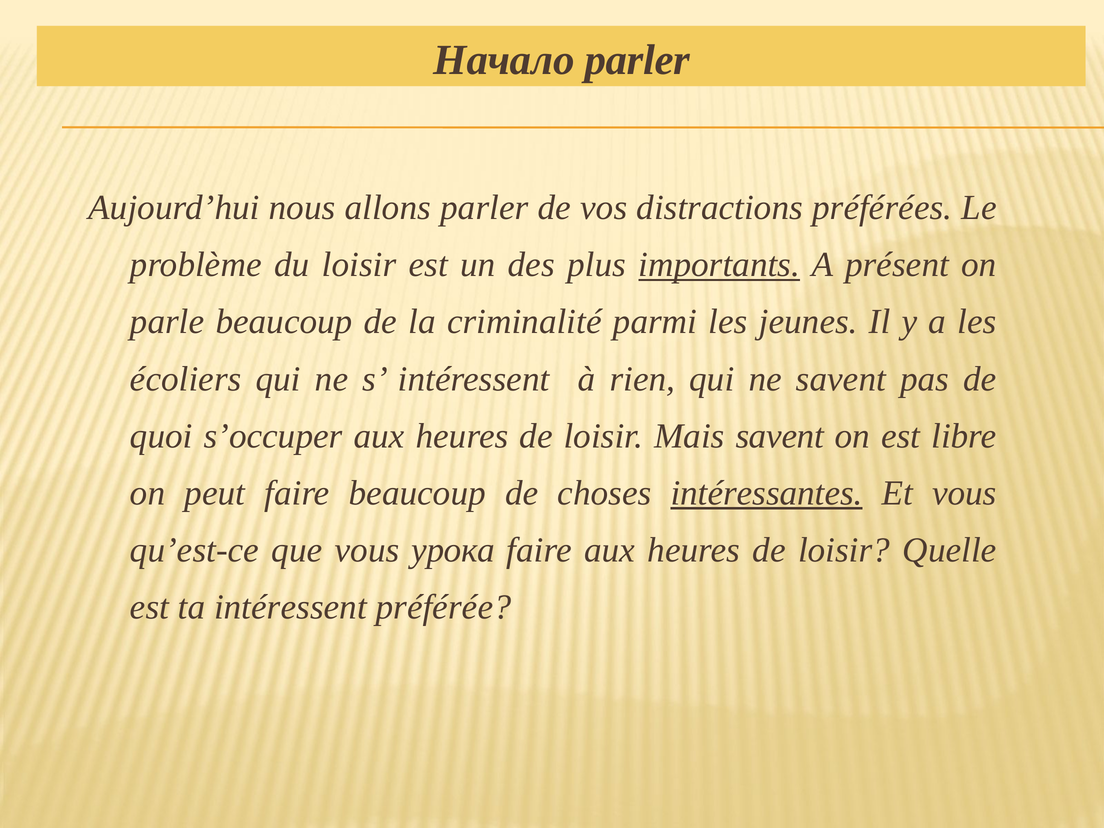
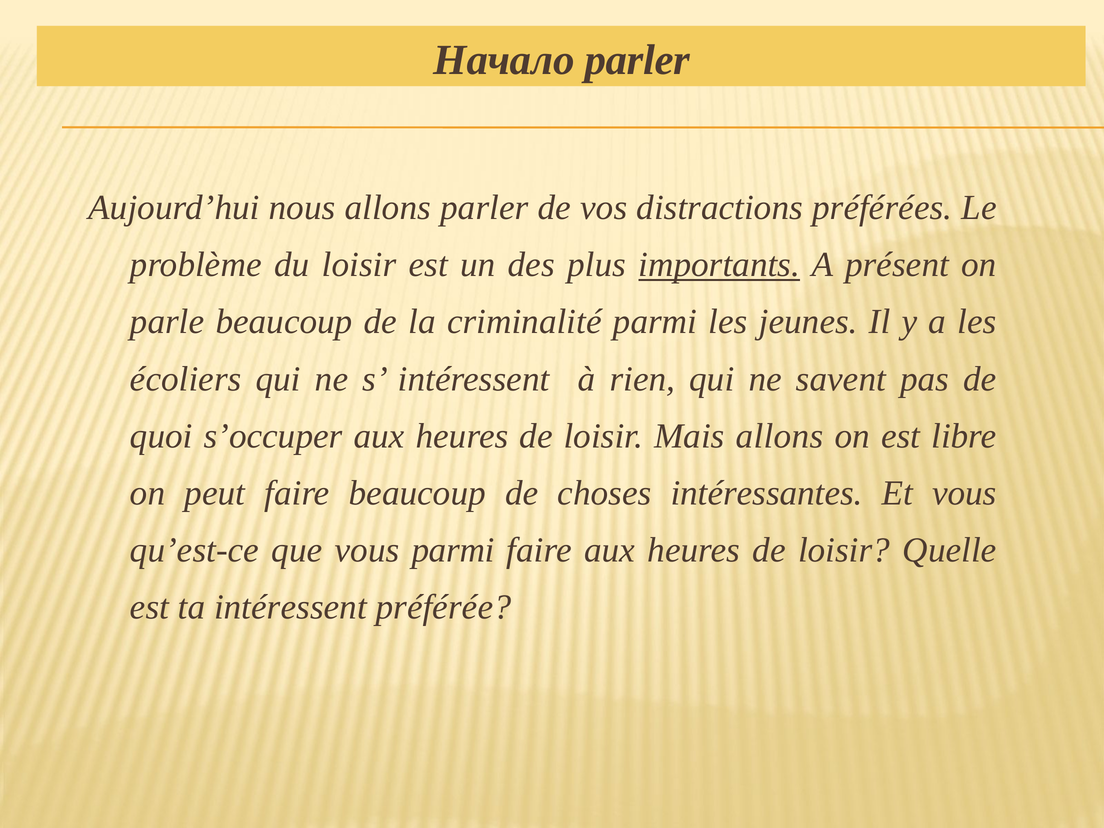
Mais savent: savent -> allons
intéressantes underline: present -> none
vous урока: урока -> parmi
